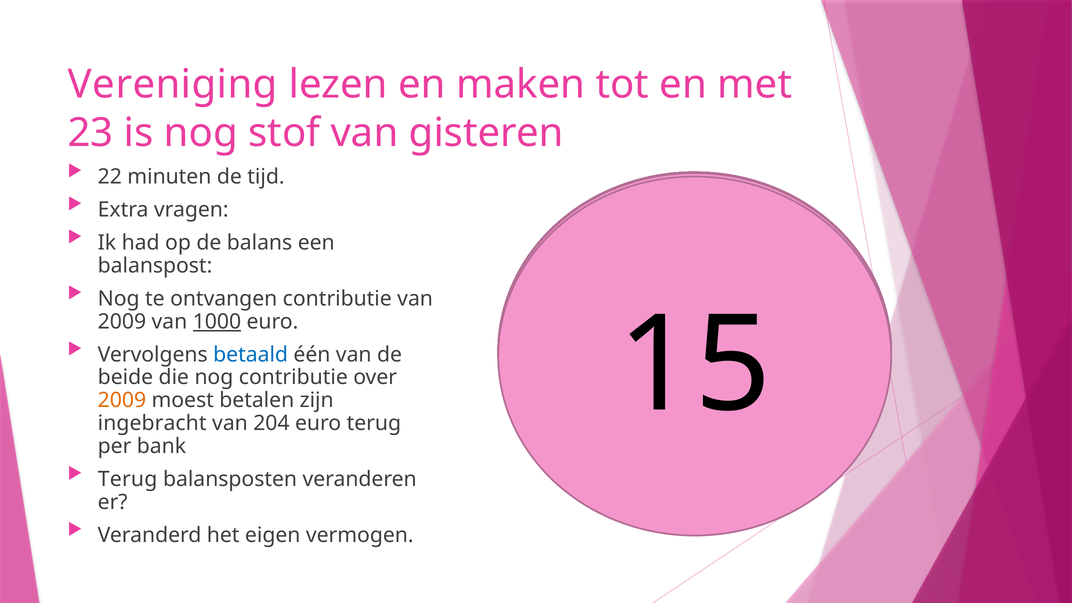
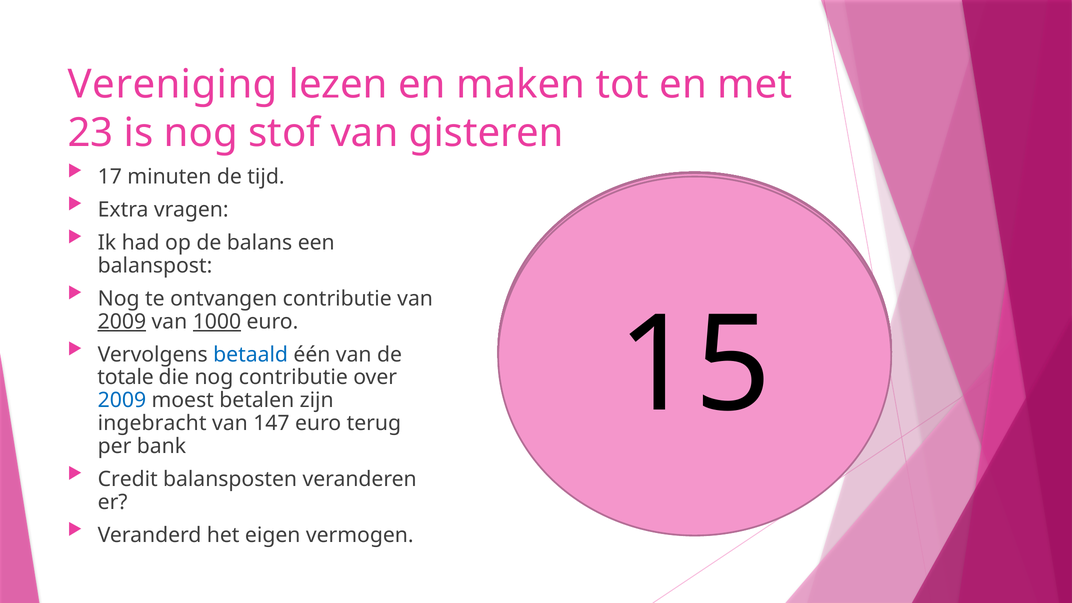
22: 22 -> 17
2009 at (122, 322) underline: none -> present
beide: beide -> totale
2009 at (122, 400) colour: orange -> blue
204: 204 -> 147
Terug at (128, 479): Terug -> Credit
